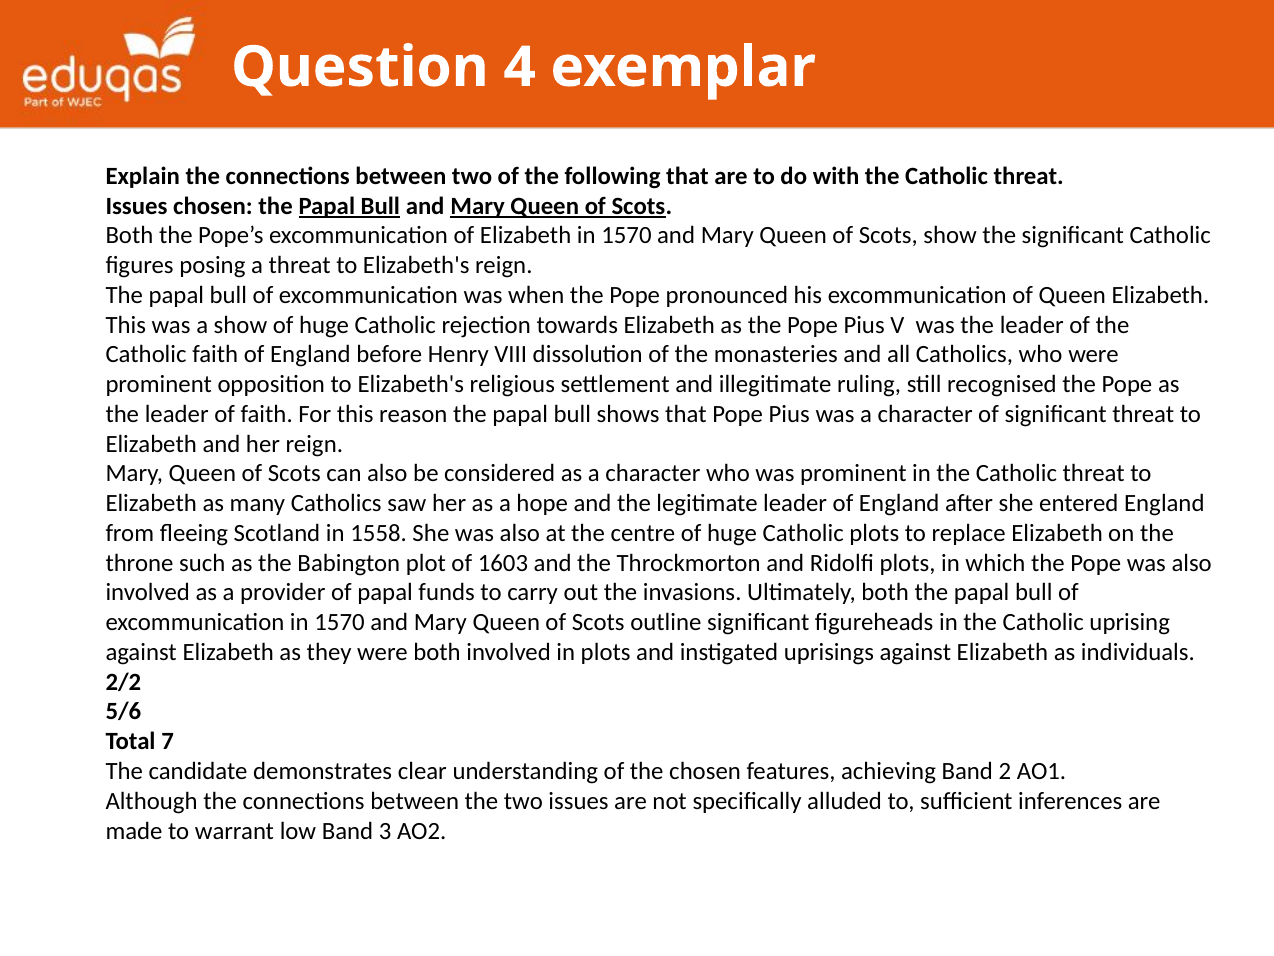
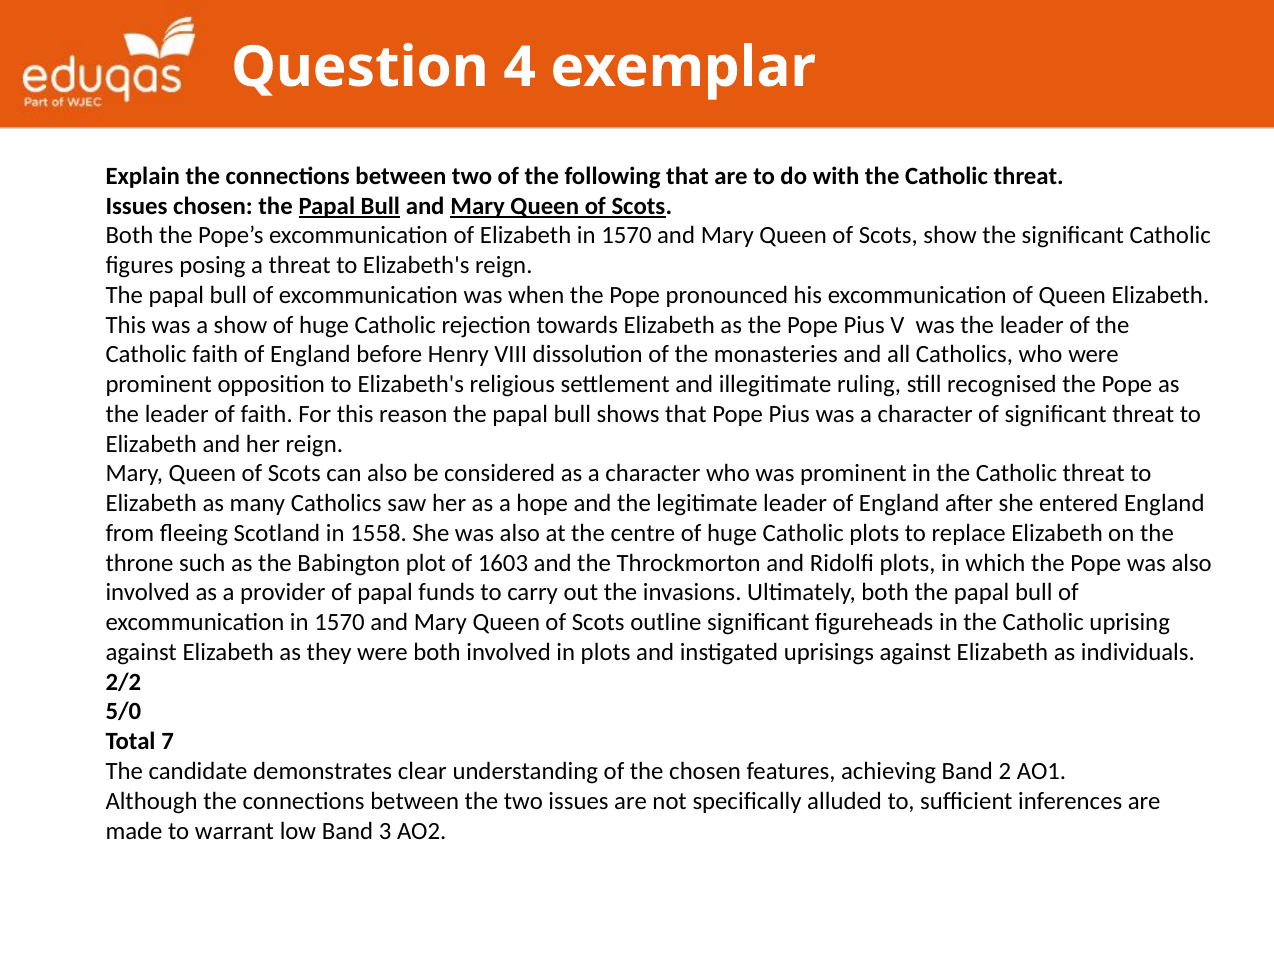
5/6: 5/6 -> 5/0
